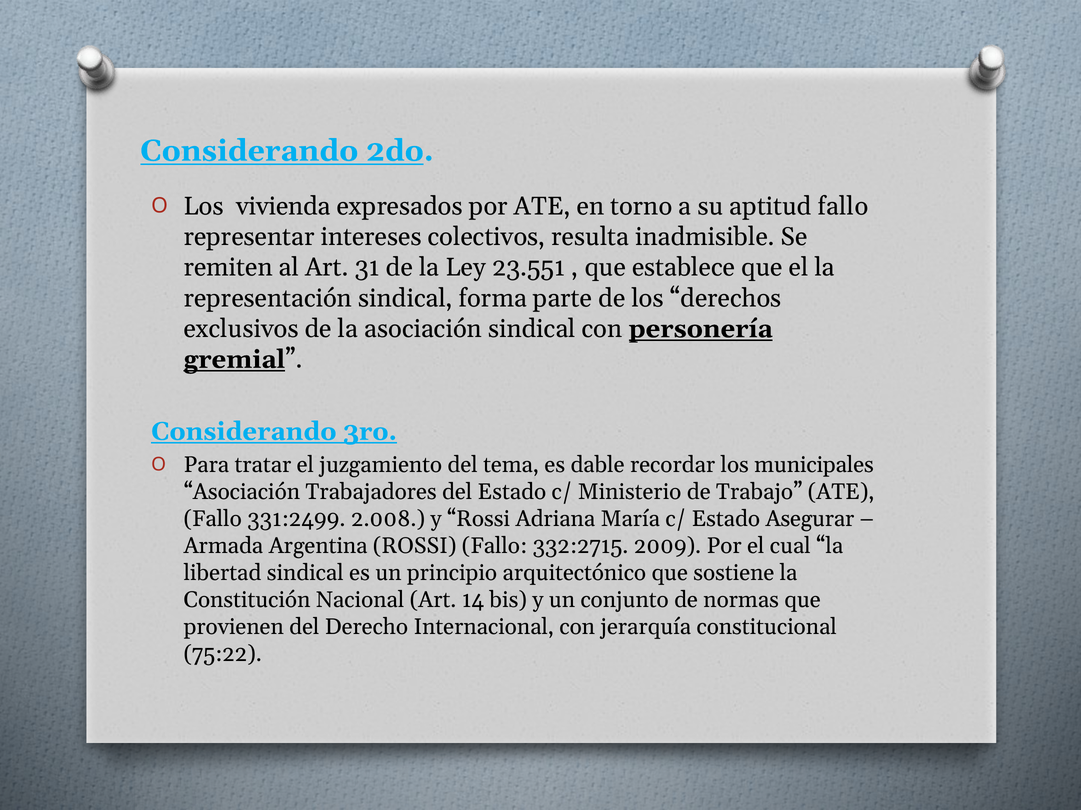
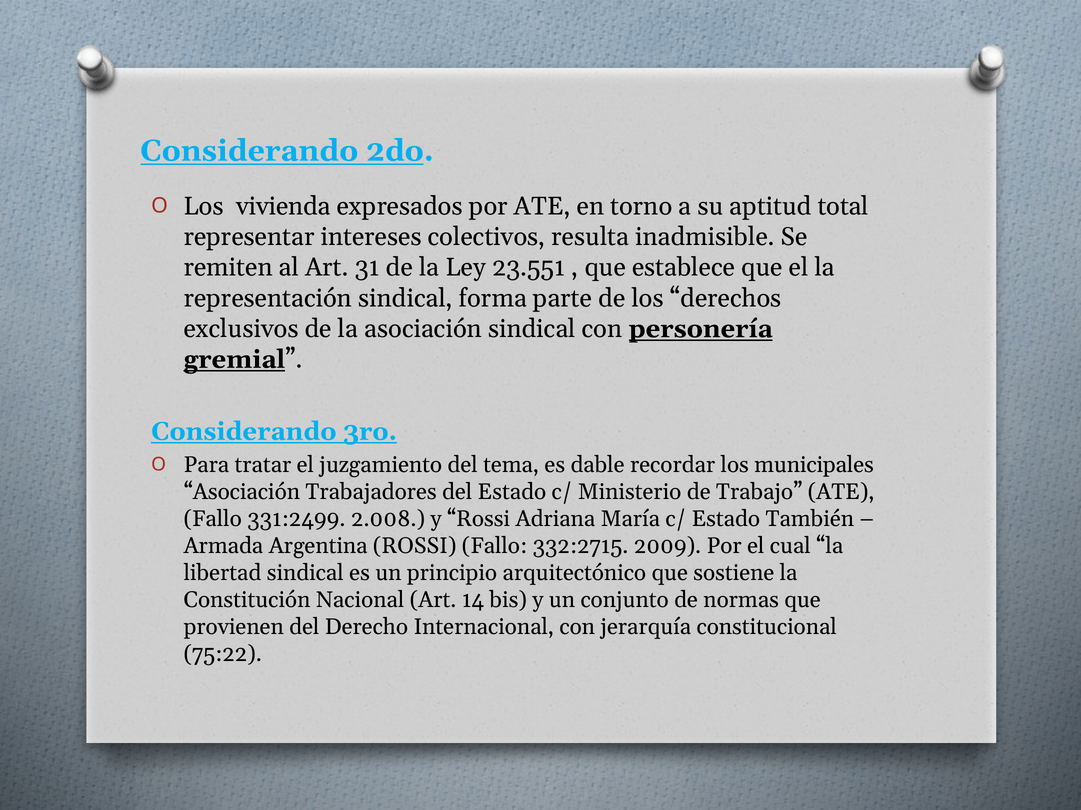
aptitud fallo: fallo -> total
Asegurar: Asegurar -> También
